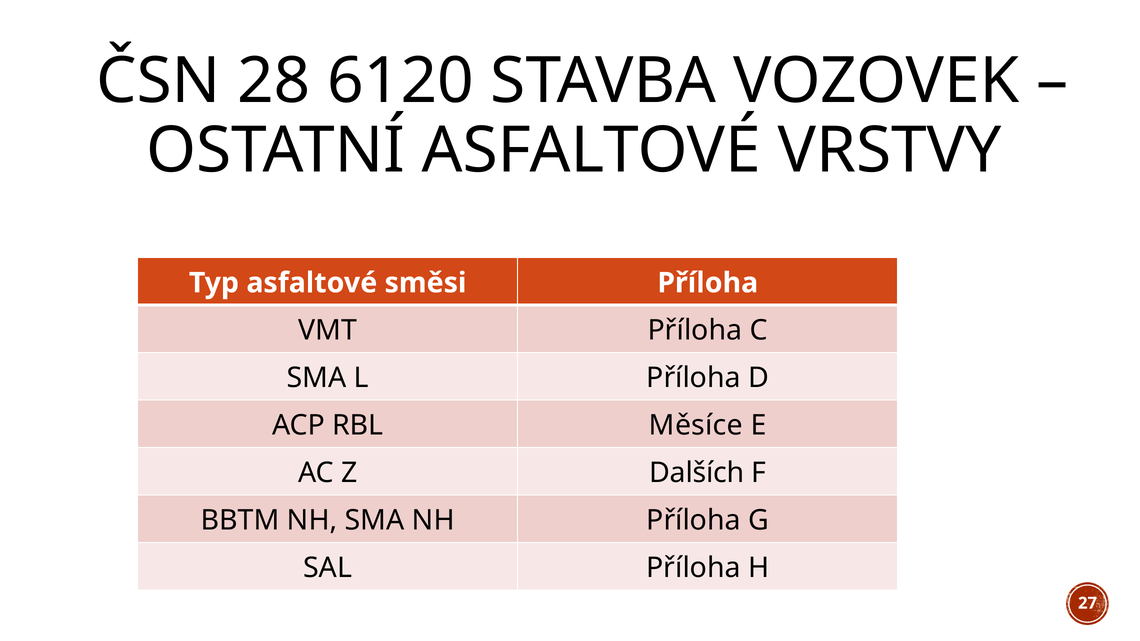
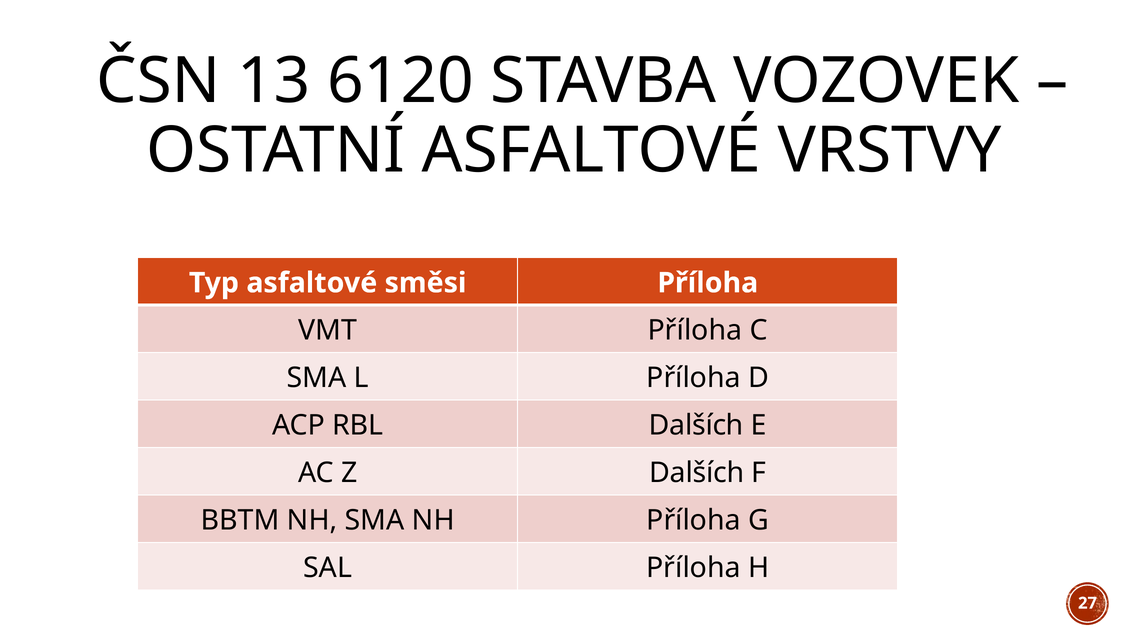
28: 28 -> 13
RBL Měsíce: Měsíce -> Dalších
